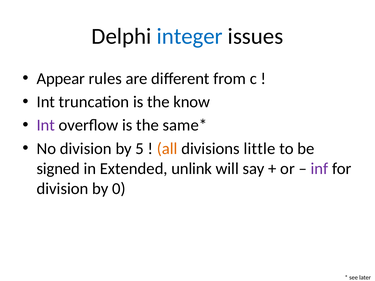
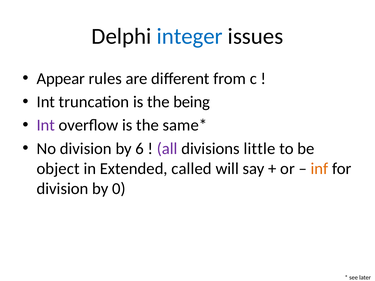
know: know -> being
5: 5 -> 6
all colour: orange -> purple
signed: signed -> object
unlink: unlink -> called
inf colour: purple -> orange
